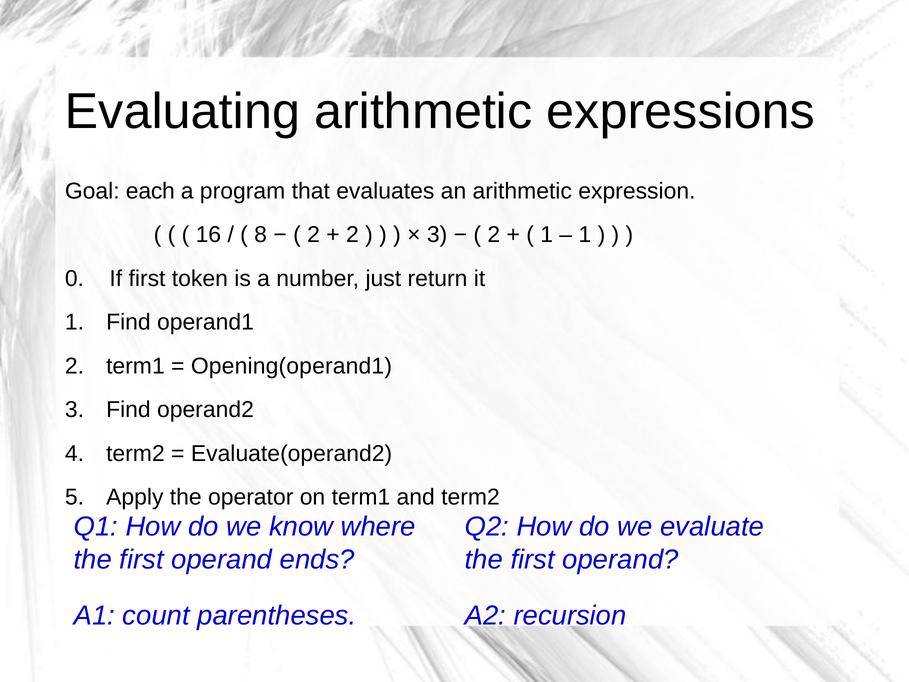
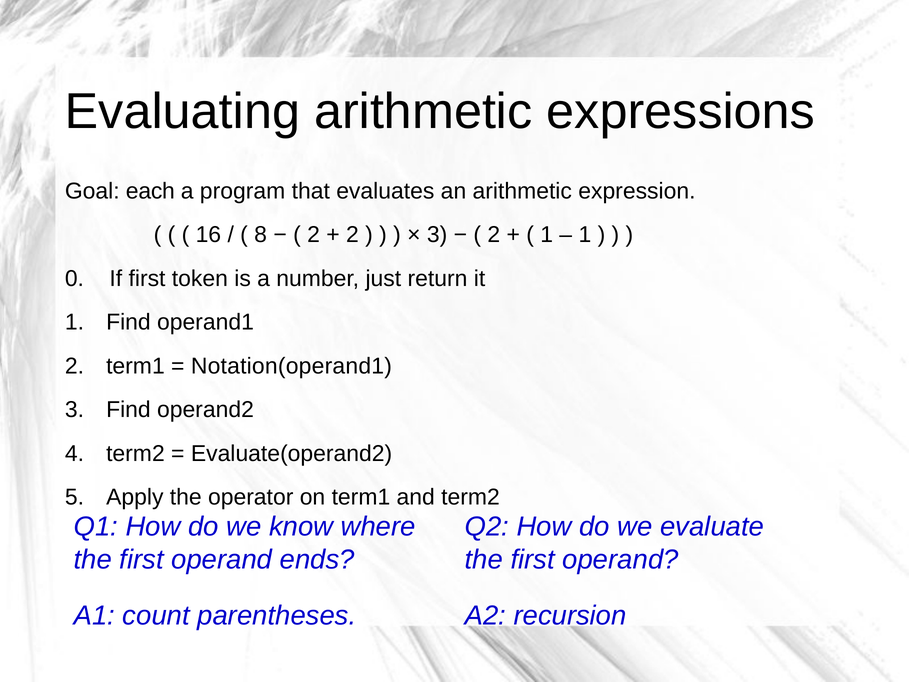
Opening(operand1: Opening(operand1 -> Notation(operand1
